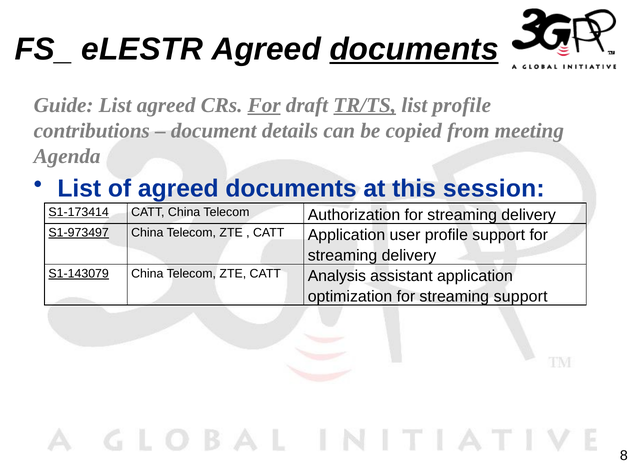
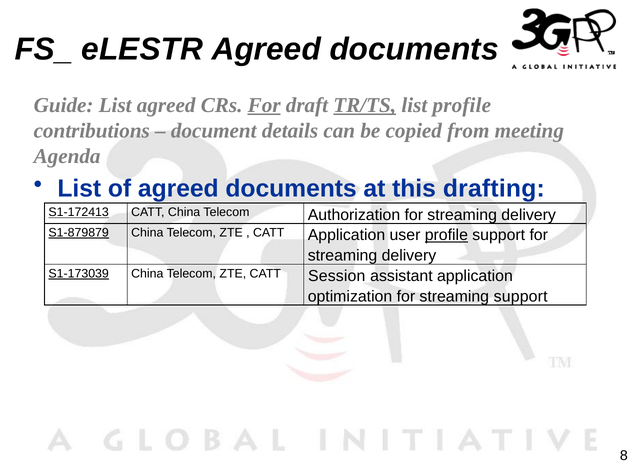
documents at (414, 49) underline: present -> none
session: session -> drafting
S1-173414: S1-173414 -> S1-172413
S1-973497: S1-973497 -> S1-879879
profile at (446, 235) underline: none -> present
S1-143079: S1-143079 -> S1-173039
Analysis: Analysis -> Session
